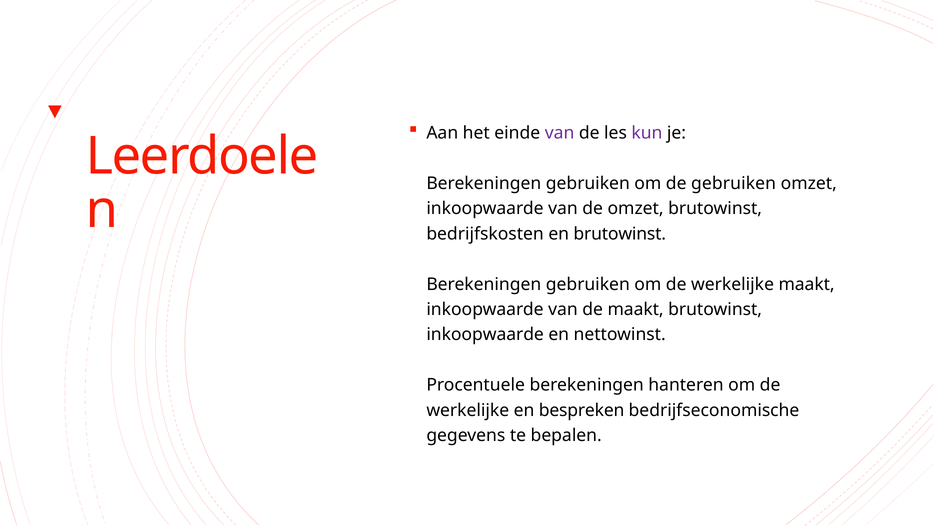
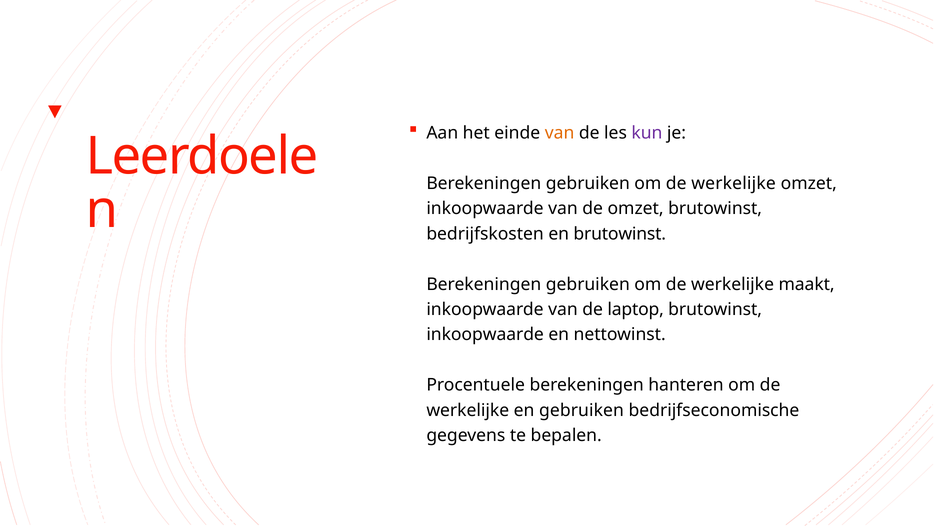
van at (560, 133) colour: purple -> orange
gebruiken at (734, 183): gebruiken -> werkelijke
de maakt: maakt -> laptop
en bespreken: bespreken -> gebruiken
